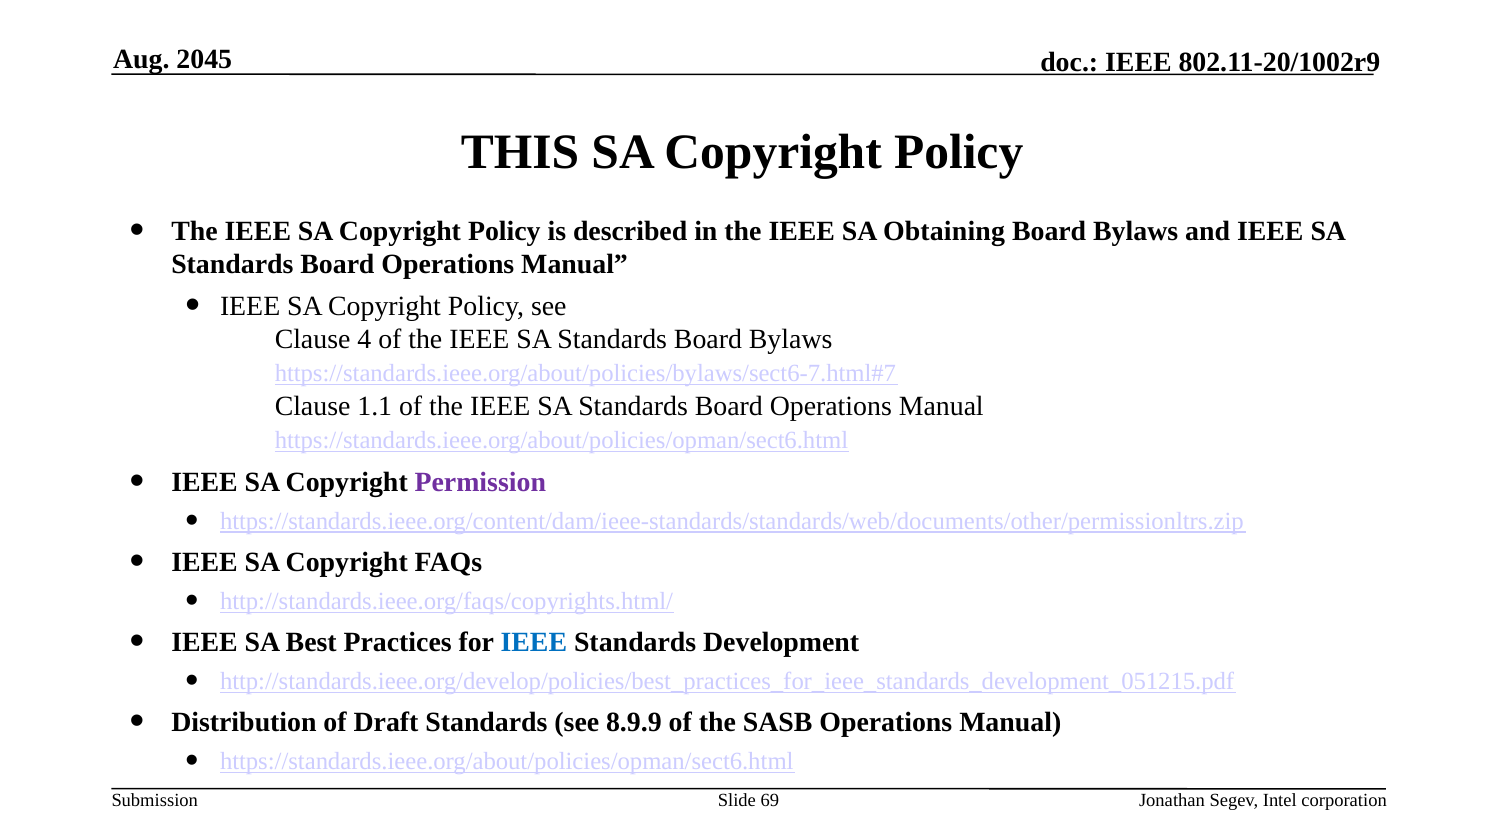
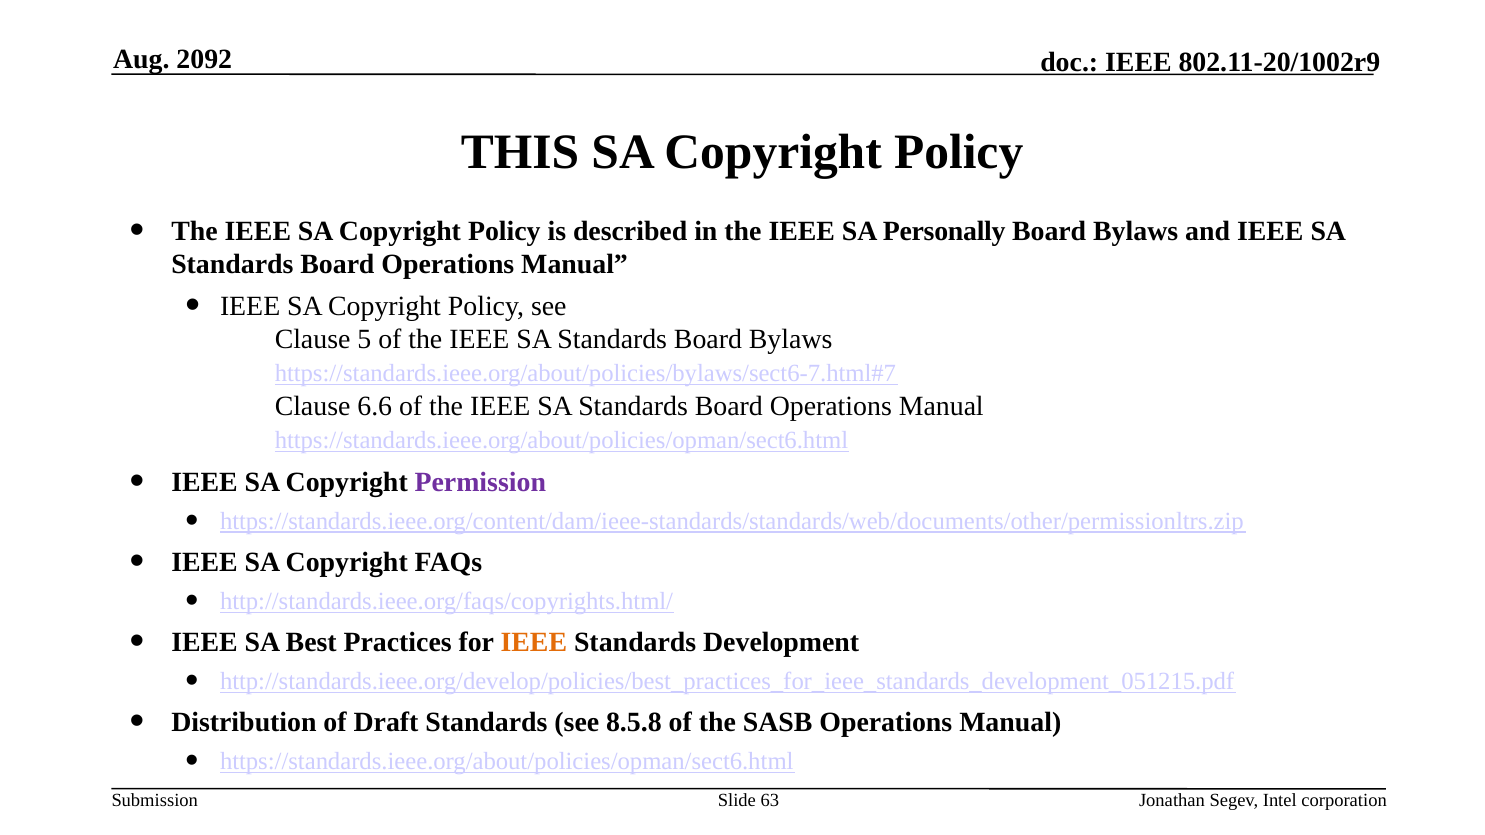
2045: 2045 -> 2092
Obtaining: Obtaining -> Personally
4: 4 -> 5
1.1: 1.1 -> 6.6
IEEE at (534, 643) colour: blue -> orange
8.9.9: 8.9.9 -> 8.5.8
69: 69 -> 63
